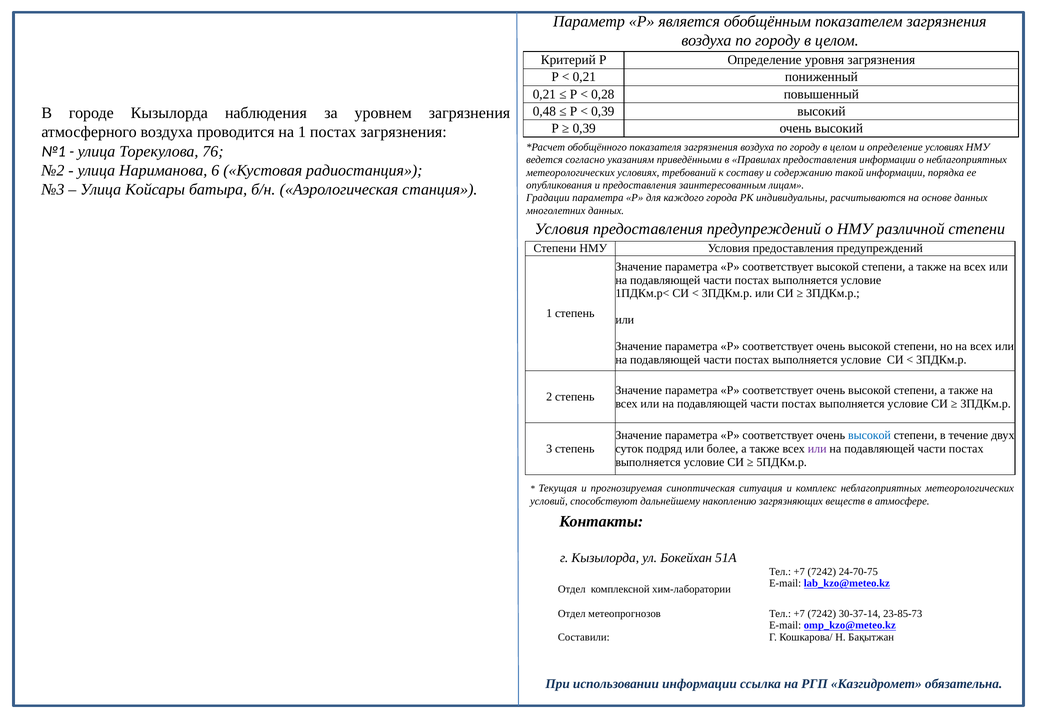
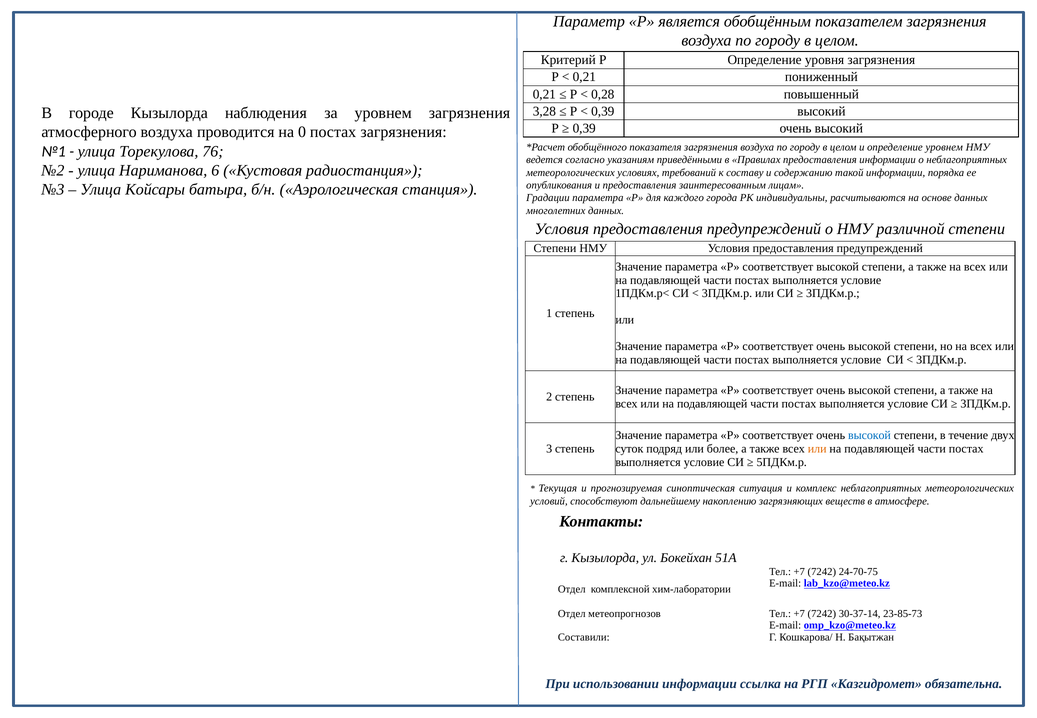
0,48: 0,48 -> 3,28
на 1: 1 -> 0
определение условиях: условиях -> уровнем
или at (817, 449) colour: purple -> orange
